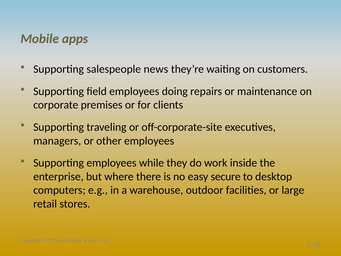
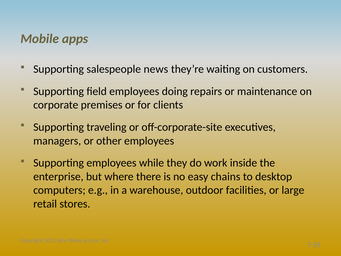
secure: secure -> chains
